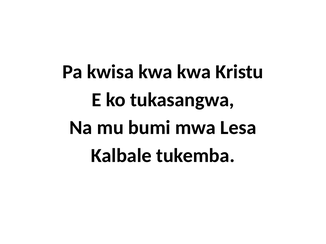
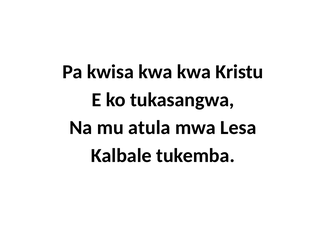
bumi: bumi -> atula
